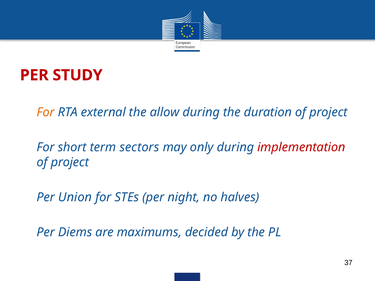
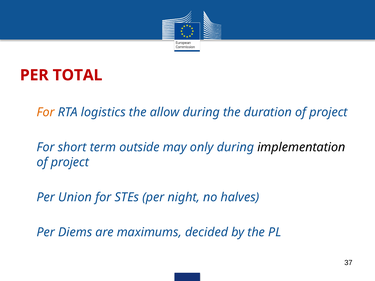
STUDY: STUDY -> TOTAL
external: external -> logistics
sectors: sectors -> outside
implementation colour: red -> black
